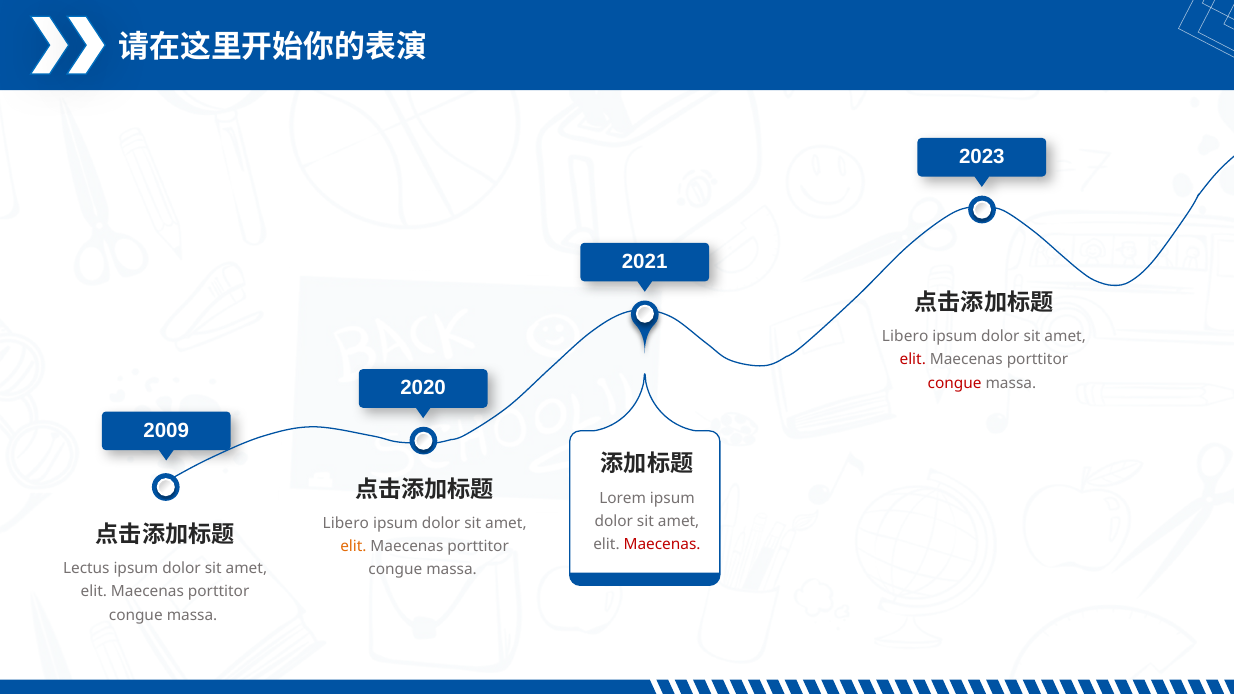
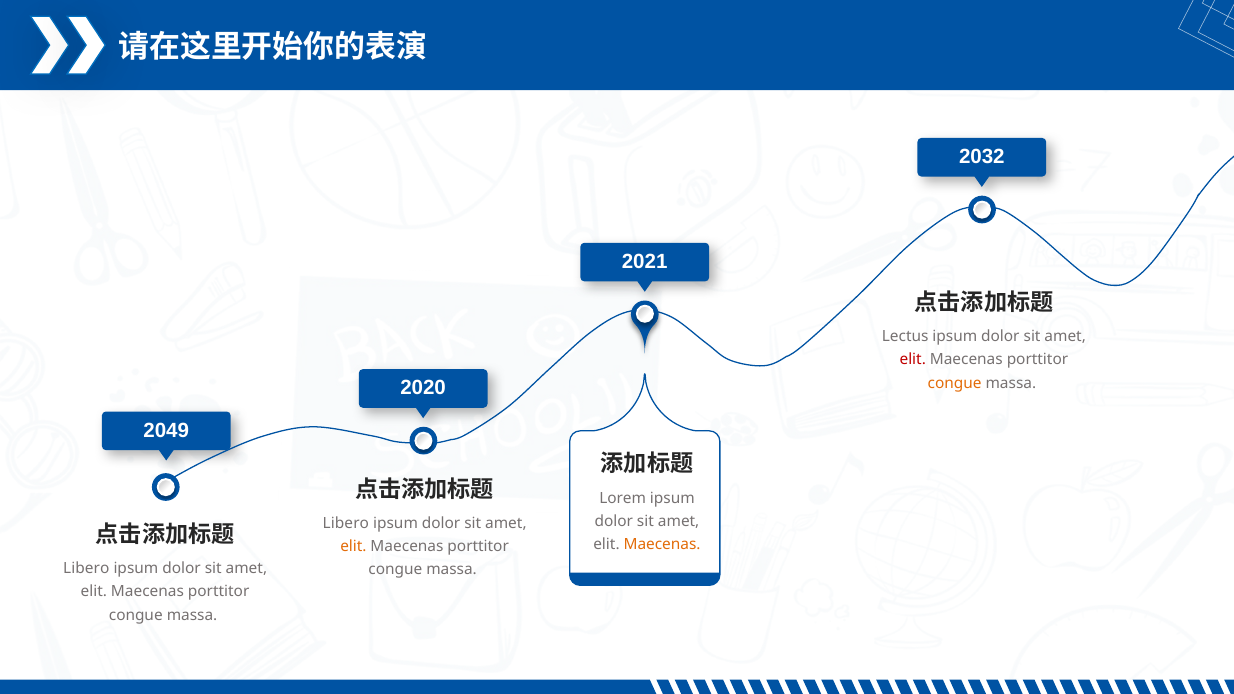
2023: 2023 -> 2032
Libero at (905, 337): Libero -> Lectus
congue at (955, 383) colour: red -> orange
2009: 2009 -> 2049
Maecenas at (662, 544) colour: red -> orange
Lectus at (86, 569): Lectus -> Libero
